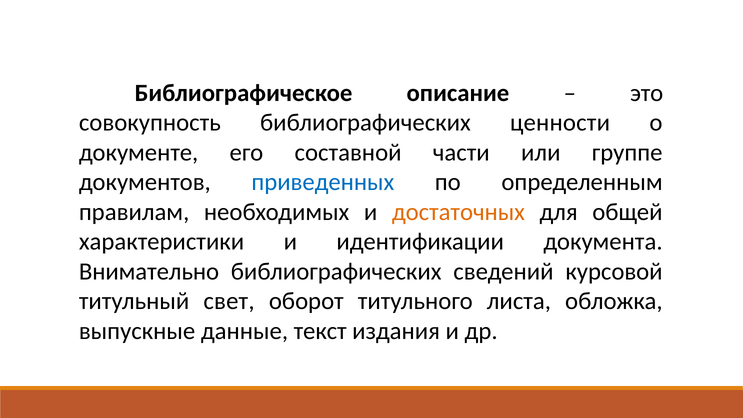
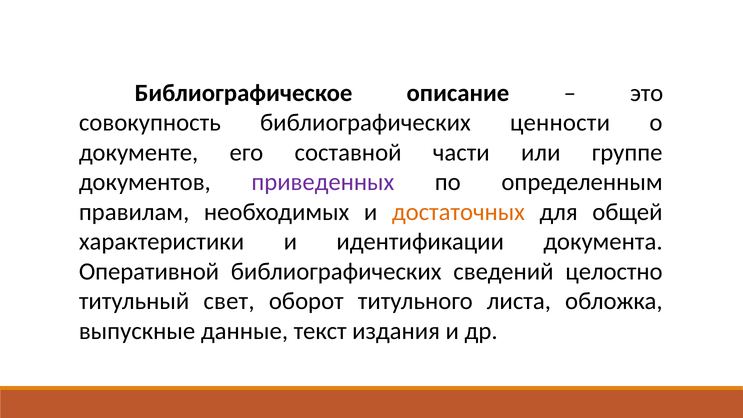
приведенных colour: blue -> purple
Внимательно: Внимательно -> Оперативной
курсовой: курсовой -> целостно
